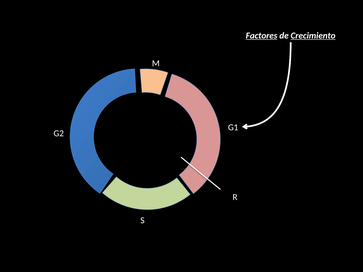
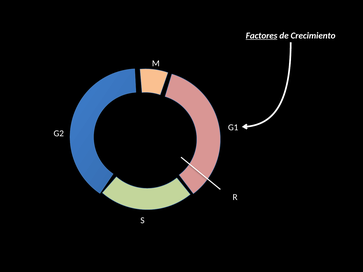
Crecimiento underline: present -> none
